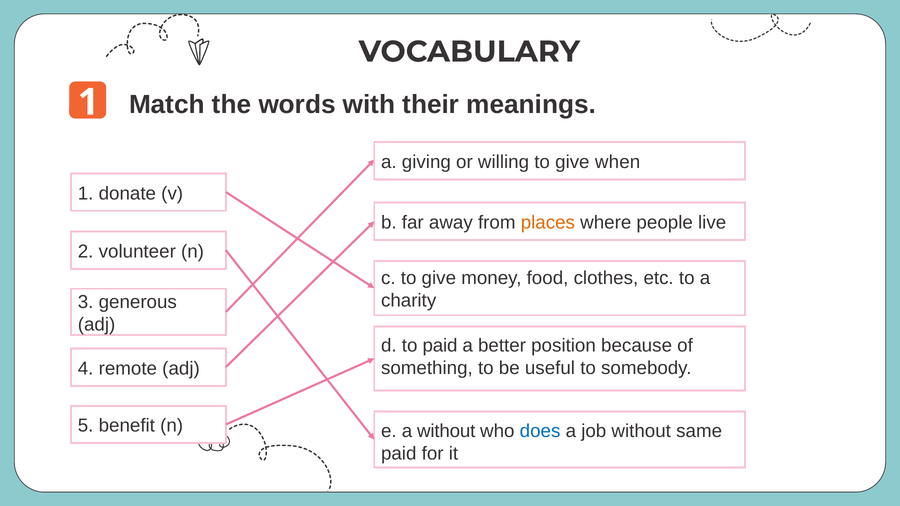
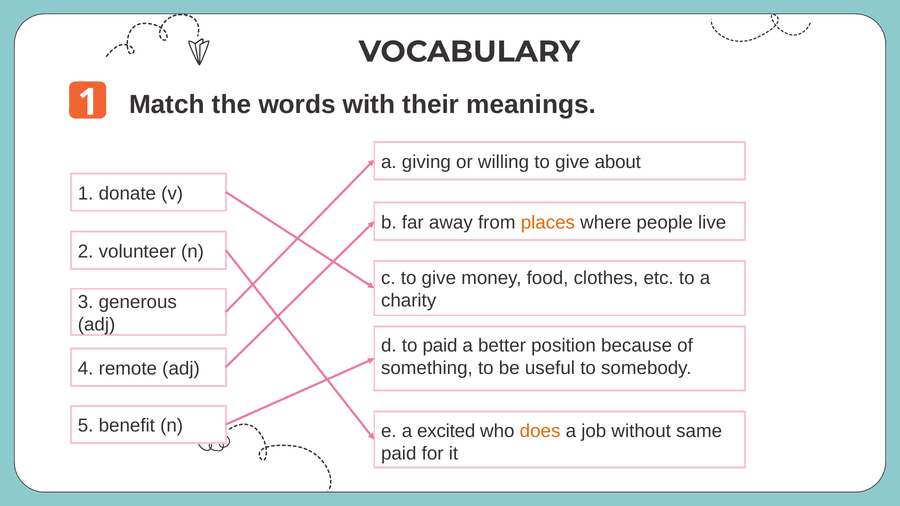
when: when -> about
a without: without -> excited
does colour: blue -> orange
